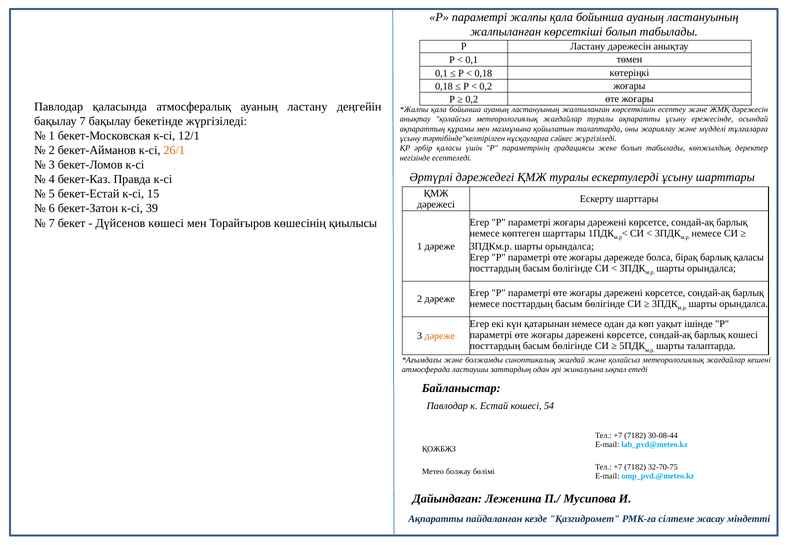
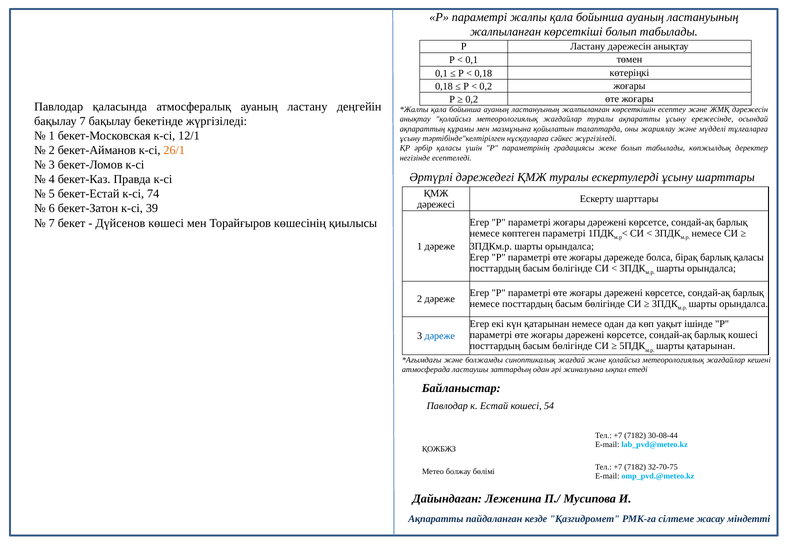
15: 15 -> 74
көптеген шарттары: шарттары -> параметрі
дәреже at (440, 336) colour: orange -> blue
шарты талаптарда: талаптарда -> қатарынан
